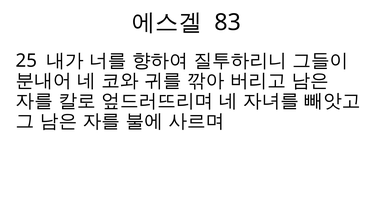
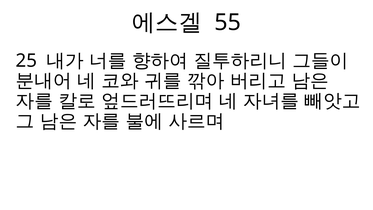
83: 83 -> 55
